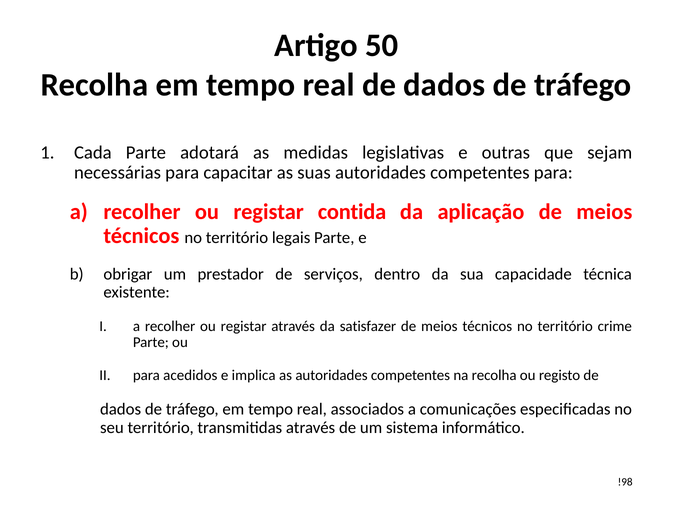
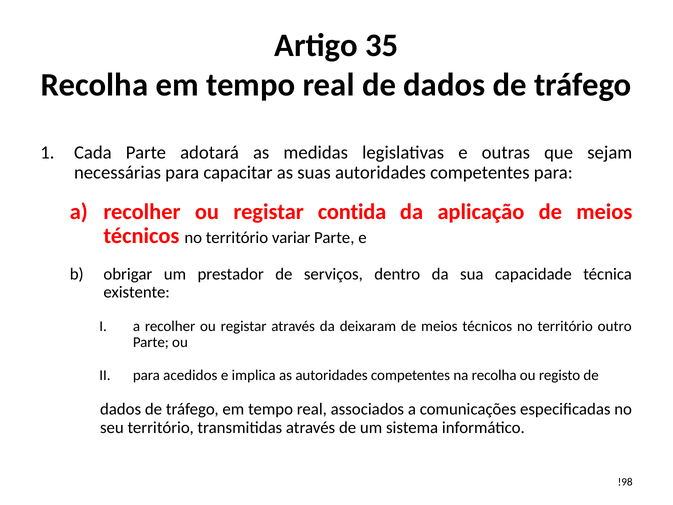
50: 50 -> 35
legais: legais -> variar
satisfazer: satisfazer -> deixaram
crime: crime -> outro
